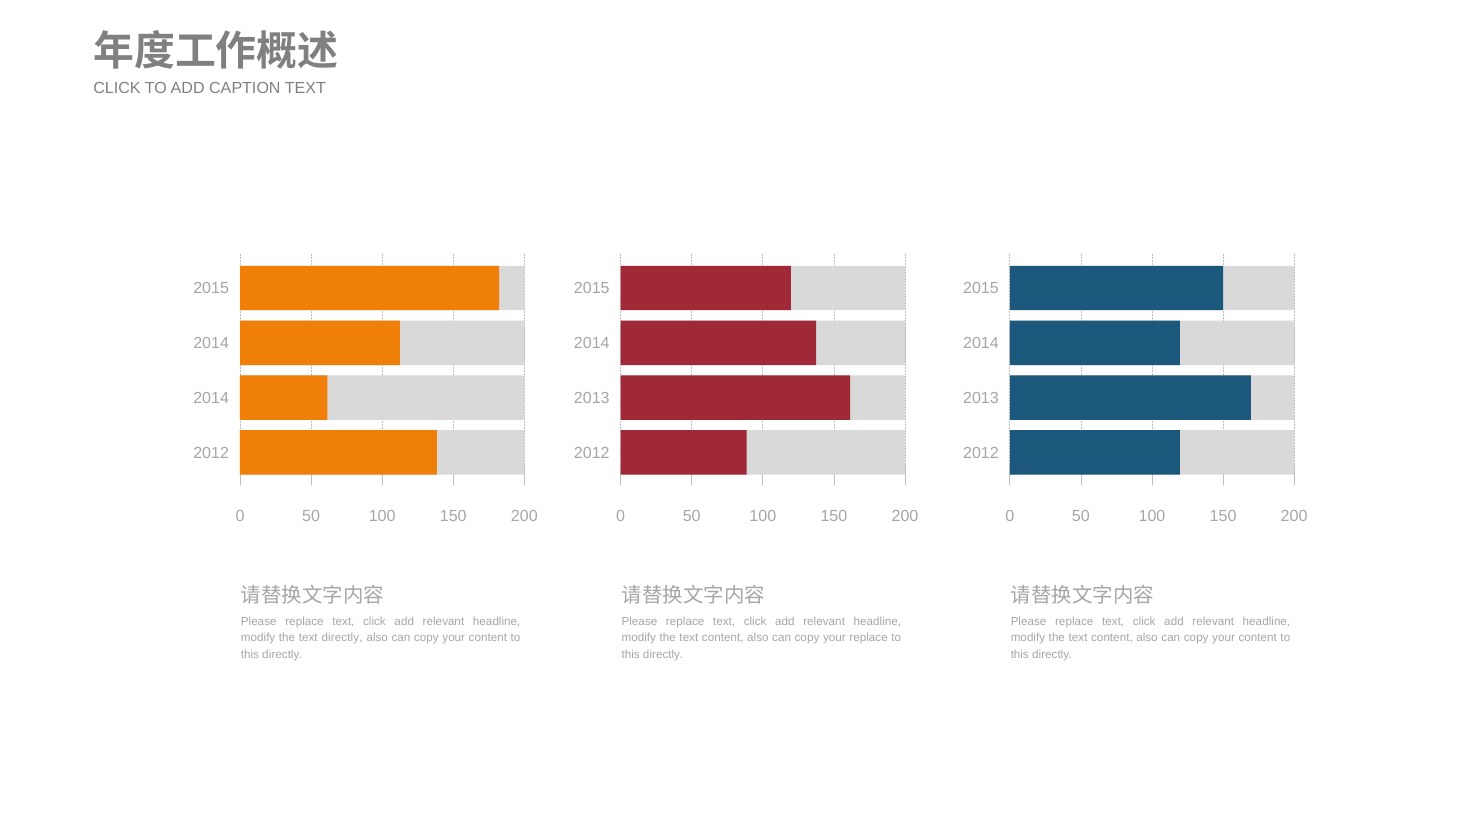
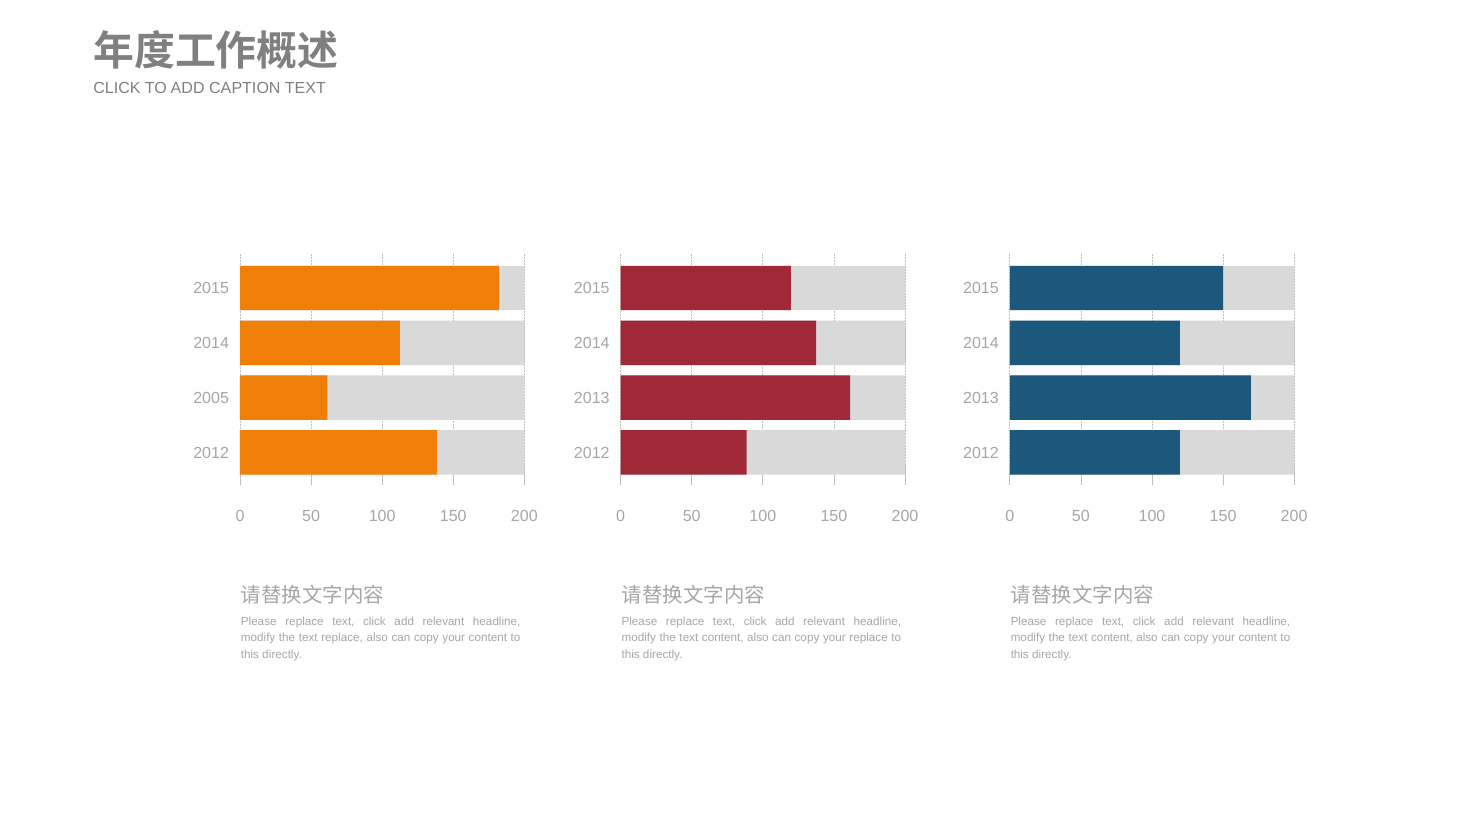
2014 at (211, 398): 2014 -> 2005
text directly: directly -> replace
